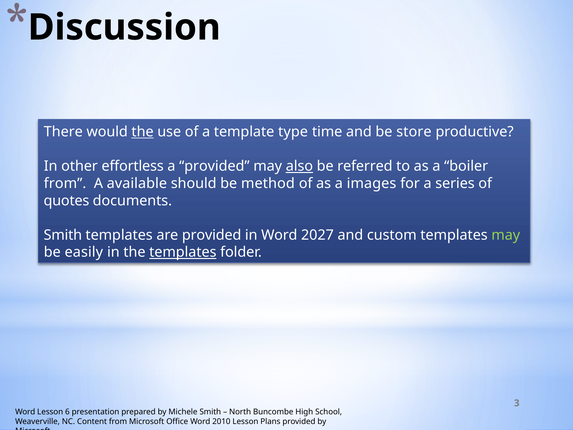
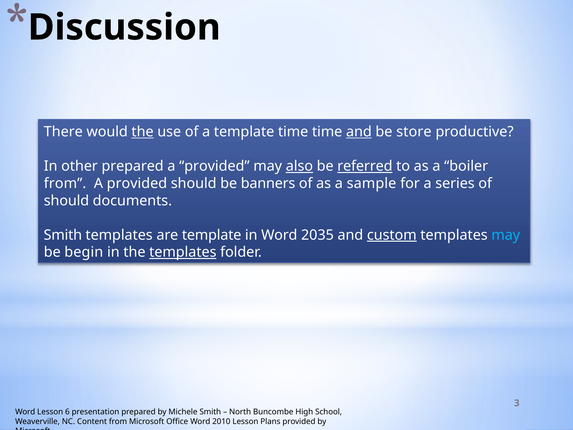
template type: type -> time
and at (359, 132) underline: none -> present
other effortless: effortless -> prepared
referred underline: none -> present
available at (137, 183): available -> provided
method: method -> banners
images: images -> sample
quotes at (66, 201): quotes -> should
are provided: provided -> template
2027: 2027 -> 2035
custom underline: none -> present
may at (506, 235) colour: light green -> light blue
easily: easily -> begin
